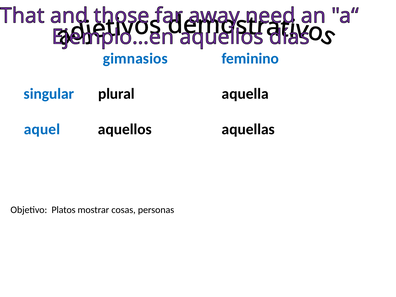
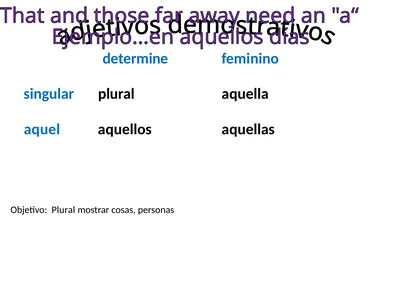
gimnasios: gimnasios -> determine
Objetivo Platos: Platos -> Plural
